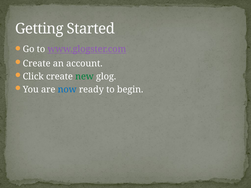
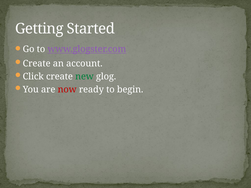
now colour: blue -> red
